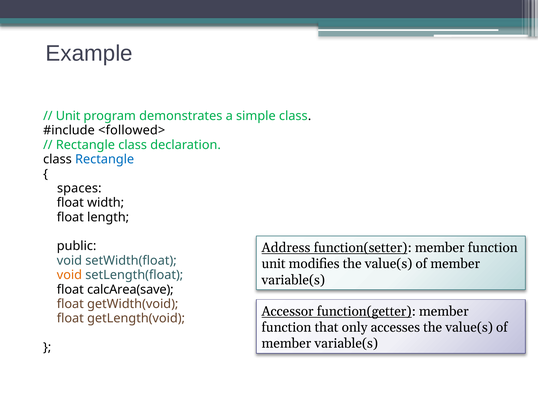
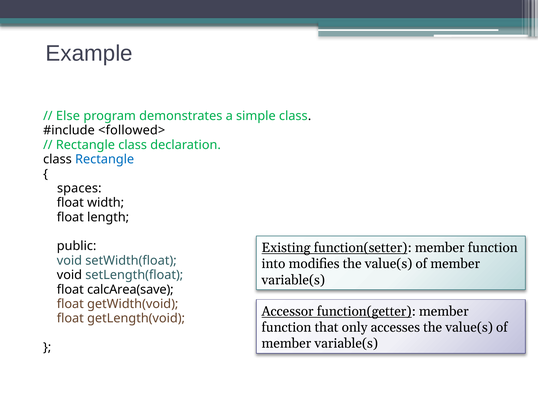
Unit at (68, 116): Unit -> Else
Address: Address -> Existing
unit at (274, 263): unit -> into
void at (69, 275) colour: orange -> black
